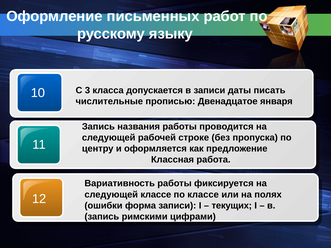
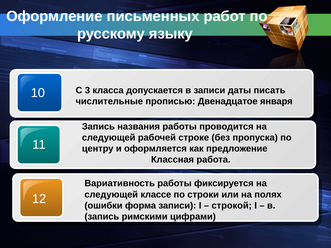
по классе: классе -> строки
текущих: текущих -> строкой
